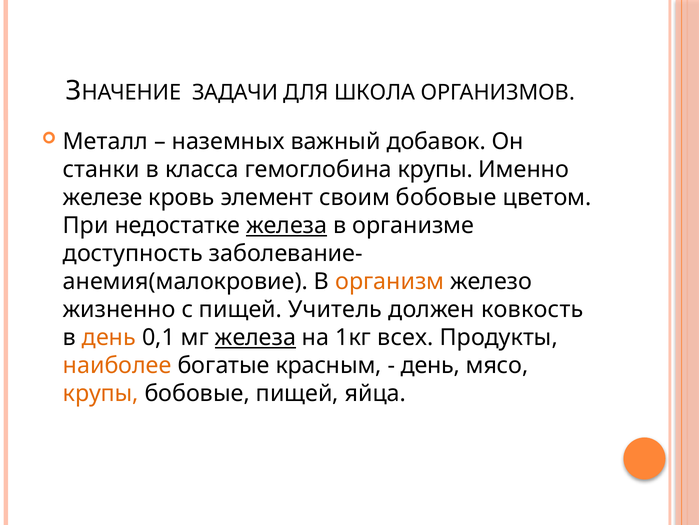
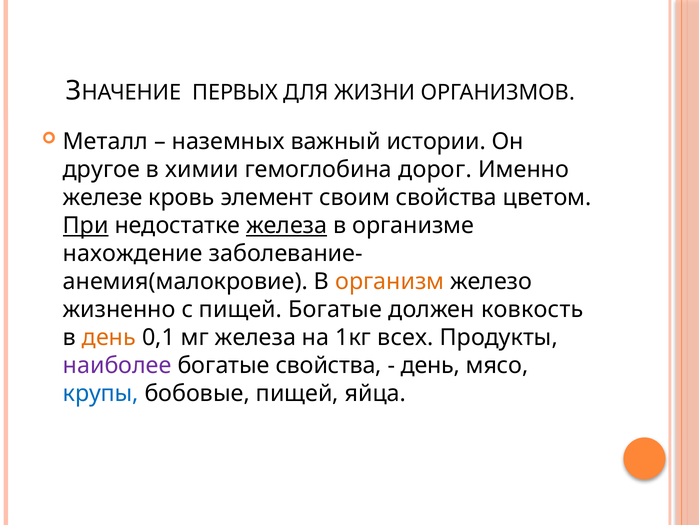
ЗАДАЧИ: ЗАДАЧИ -> ПЕРВЫХ
ШКОЛА: ШКОЛА -> ЖИЗНИ
добавок: добавок -> истории
станки: станки -> другое
класса: класса -> химии
гемоглобина крупы: крупы -> дорог
своим бобовые: бобовые -> свойства
При underline: none -> present
доступность: доступность -> нахождение
пищей Учитель: Учитель -> Богатые
железа at (256, 337) underline: present -> none
наиболее colour: orange -> purple
богатые красным: красным -> свойства
крупы at (101, 393) colour: orange -> blue
